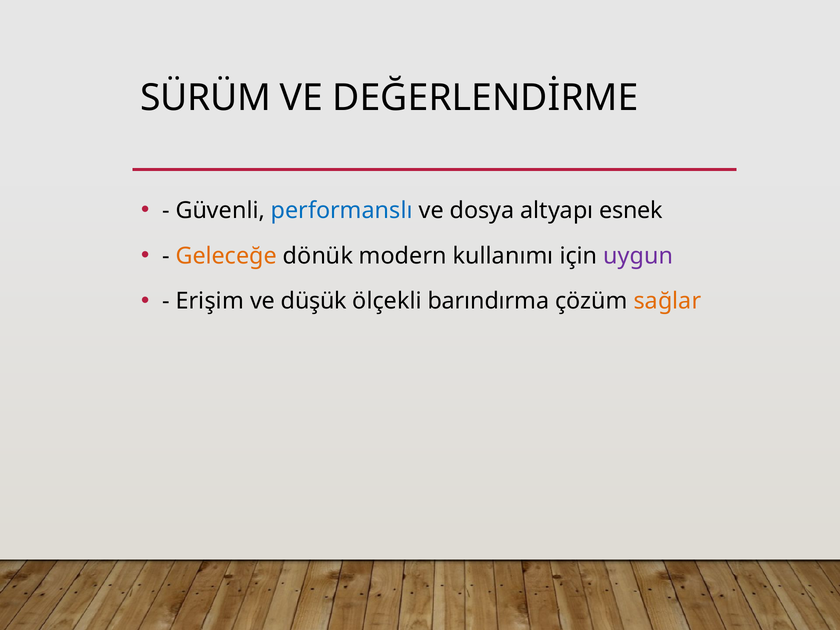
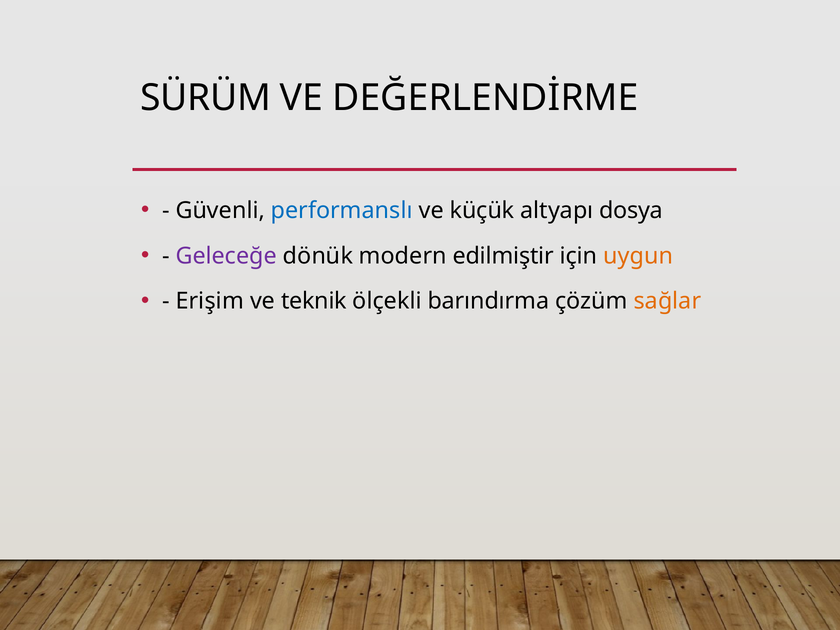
dosya: dosya -> küçük
esnek: esnek -> dosya
Geleceğe colour: orange -> purple
kullanımı: kullanımı -> edilmiştir
uygun colour: purple -> orange
düşük: düşük -> teknik
